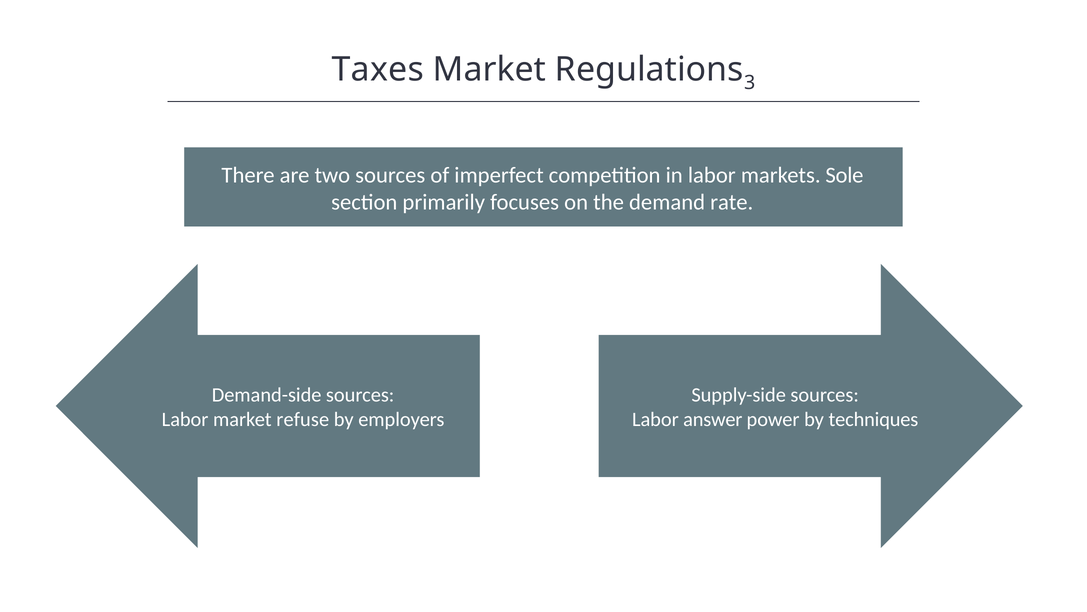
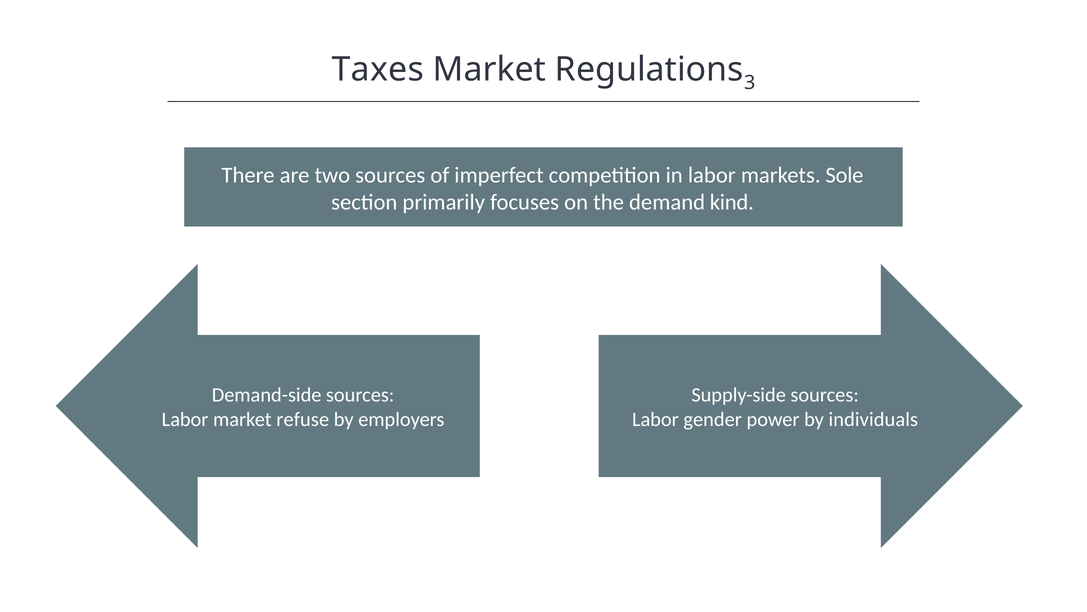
rate: rate -> kind
answer: answer -> gender
techniques: techniques -> individuals
